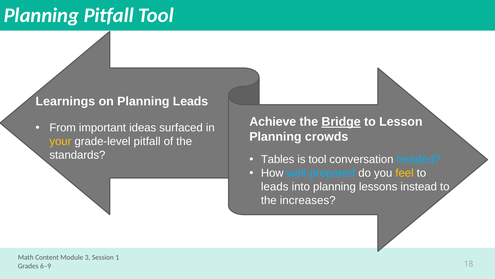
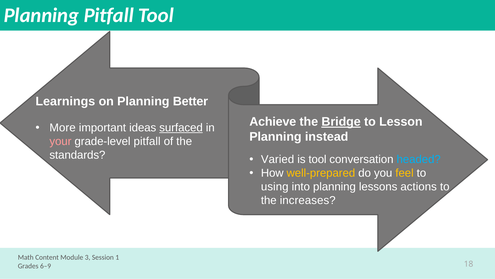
Planning Leads: Leads -> Better
From: From -> More
surfaced underline: none -> present
crowds: crowds -> instead
your colour: yellow -> pink
Tables: Tables -> Varied
well-prepared colour: light blue -> yellow
leads at (275, 186): leads -> using
instead: instead -> actions
